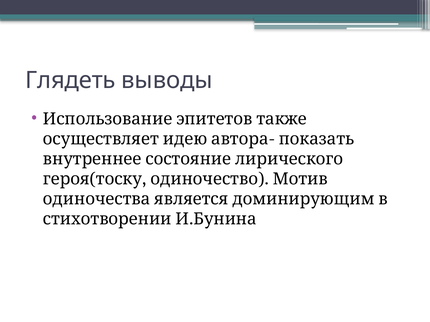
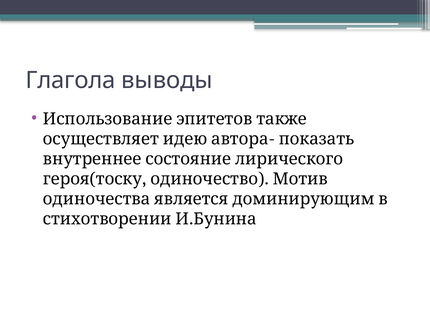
Глядеть: Глядеть -> Глагола
